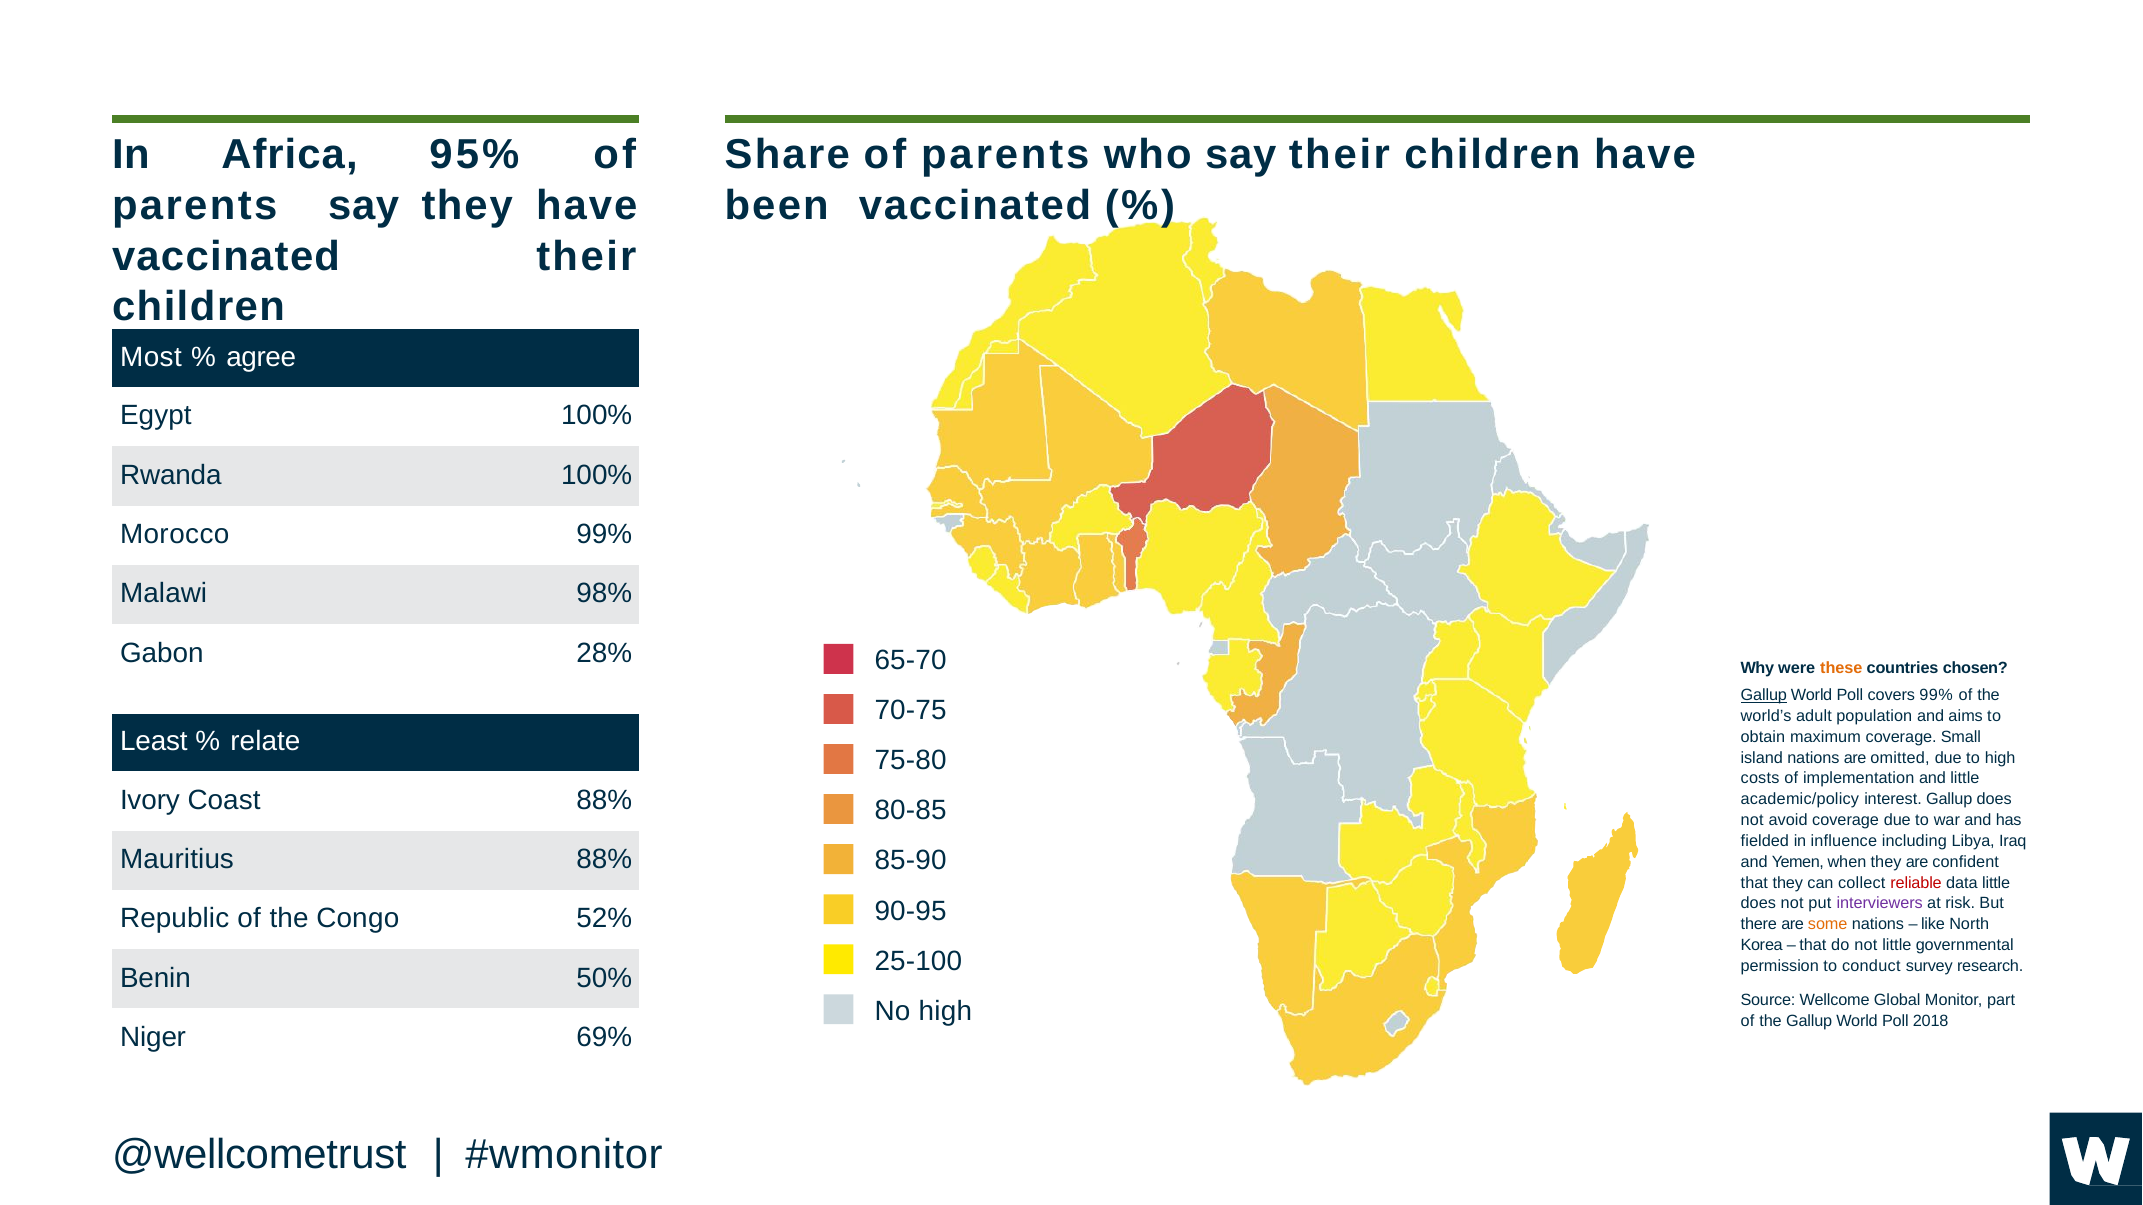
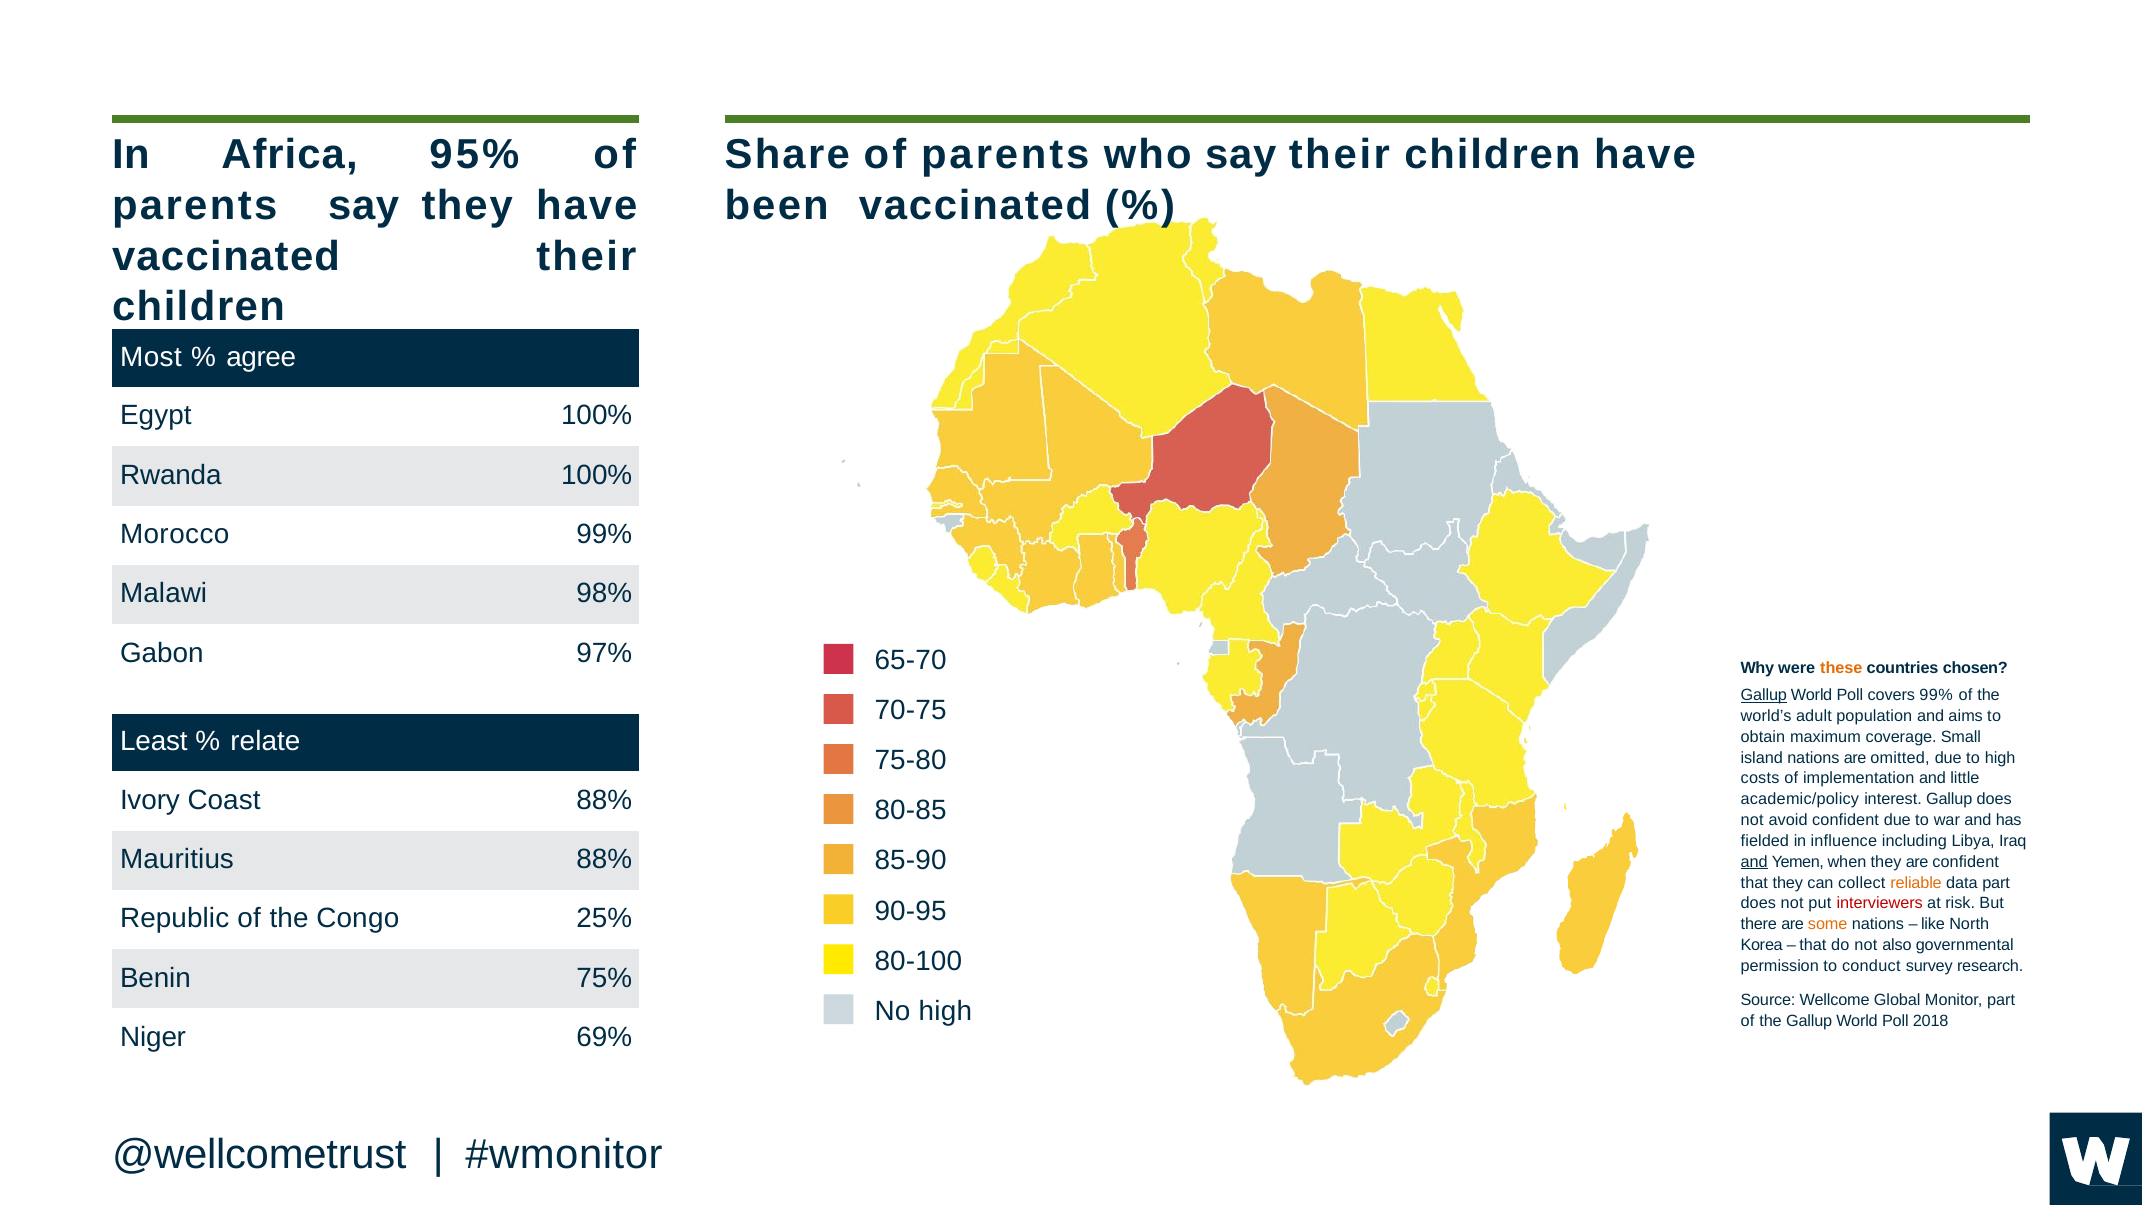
28%: 28% -> 97%
avoid coverage: coverage -> confident
and at (1754, 862) underline: none -> present
reliable colour: red -> orange
data little: little -> part
interviewers colour: purple -> red
52%: 52% -> 25%
not little: little -> also
25-100: 25-100 -> 80-100
50%: 50% -> 75%
